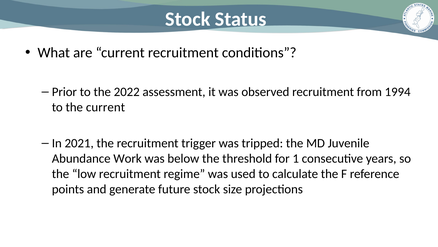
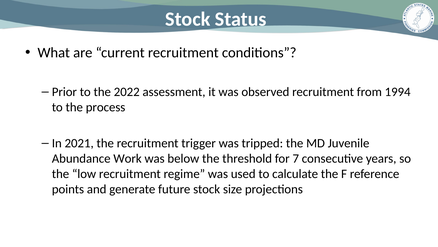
the current: current -> process
1: 1 -> 7
